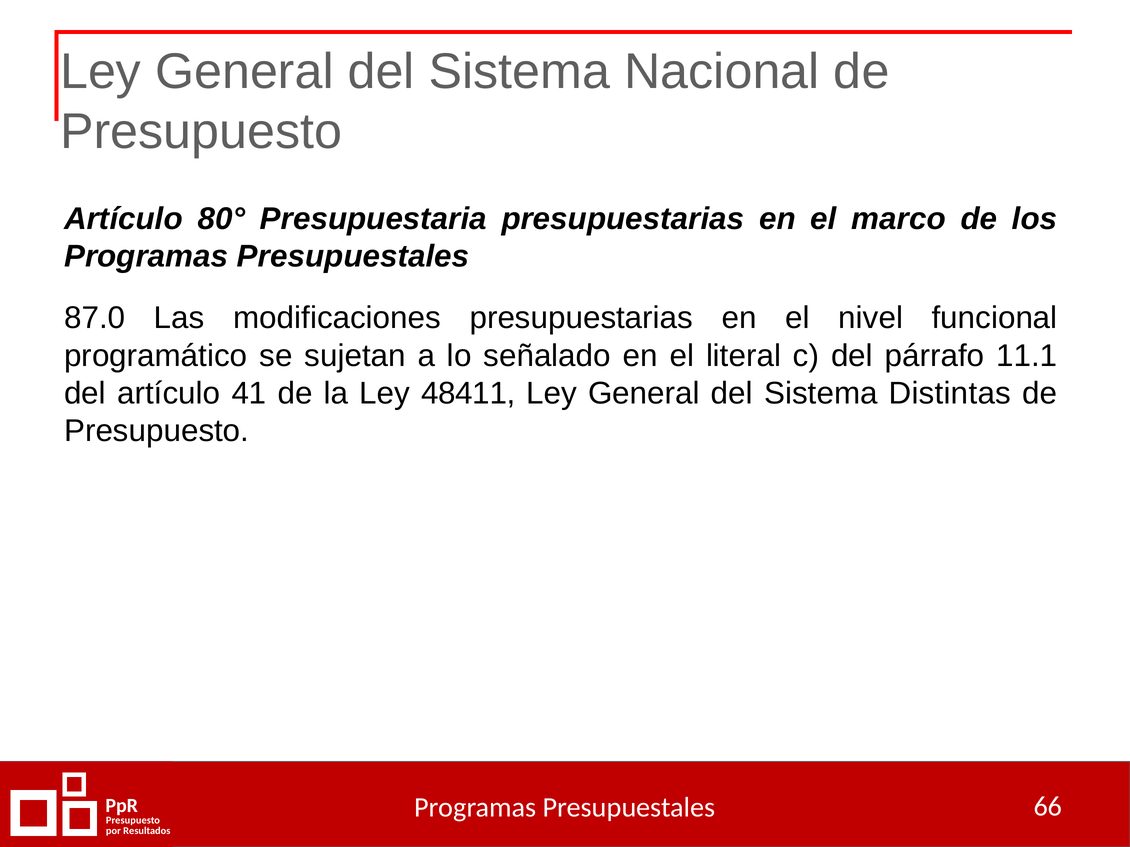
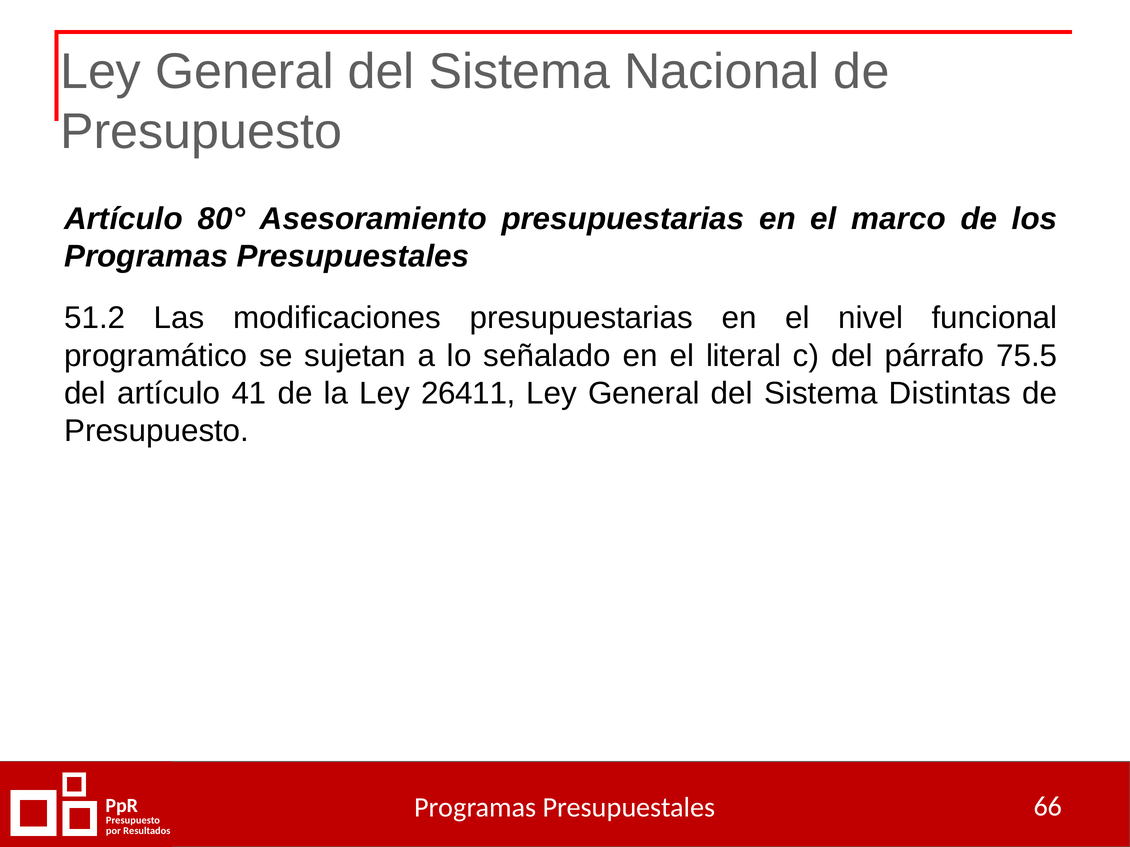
Presupuestaria: Presupuestaria -> Asesoramiento
87.0: 87.0 -> 51.2
11.1: 11.1 -> 75.5
48411: 48411 -> 26411
